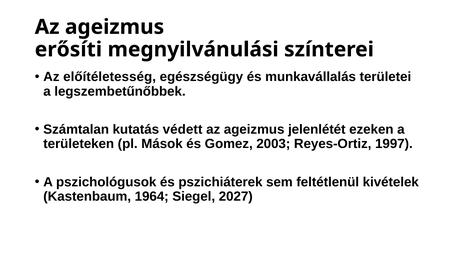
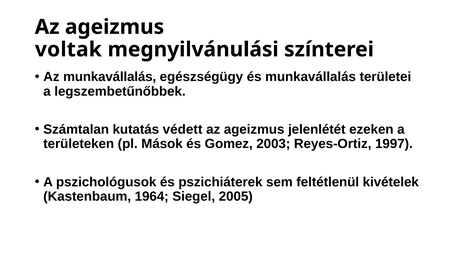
erősíti: erősíti -> voltak
Az előítéletesség: előítéletesség -> munkavállalás
2027: 2027 -> 2005
